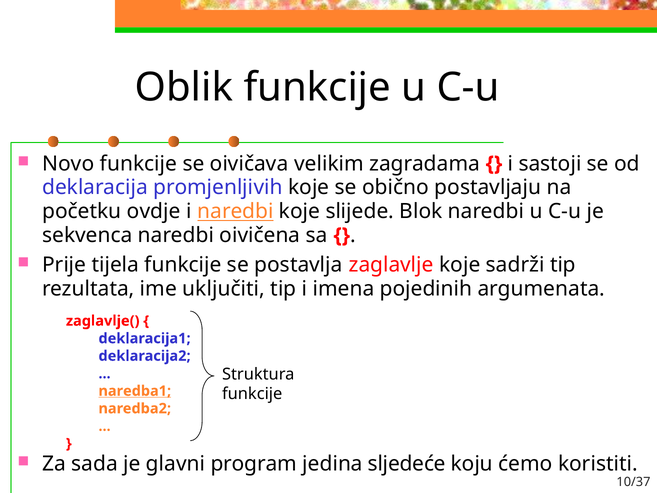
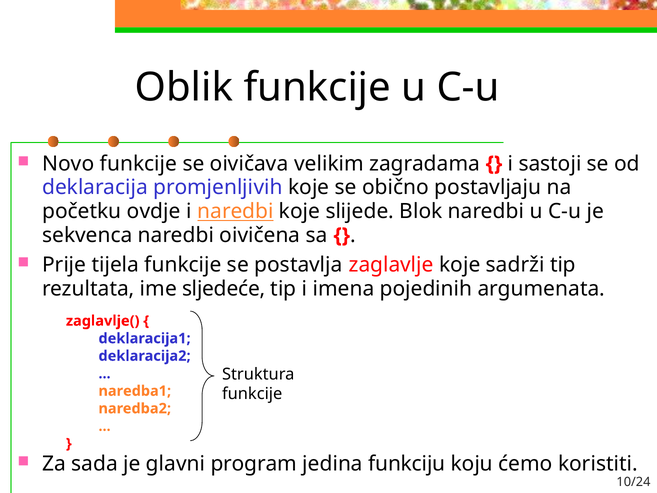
uključiti: uključiti -> sljedeće
naredba1 underline: present -> none
sljedeće: sljedeće -> funkciju
10/37: 10/37 -> 10/24
